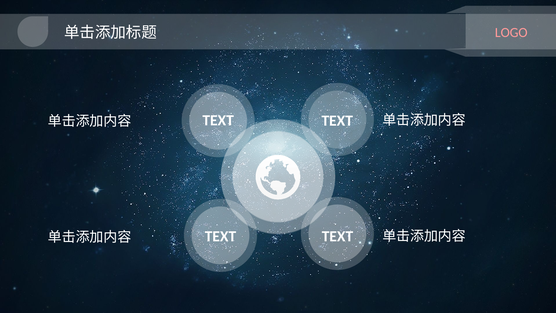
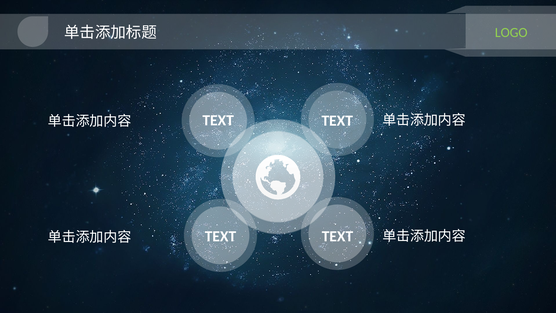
LOGO colour: pink -> light green
